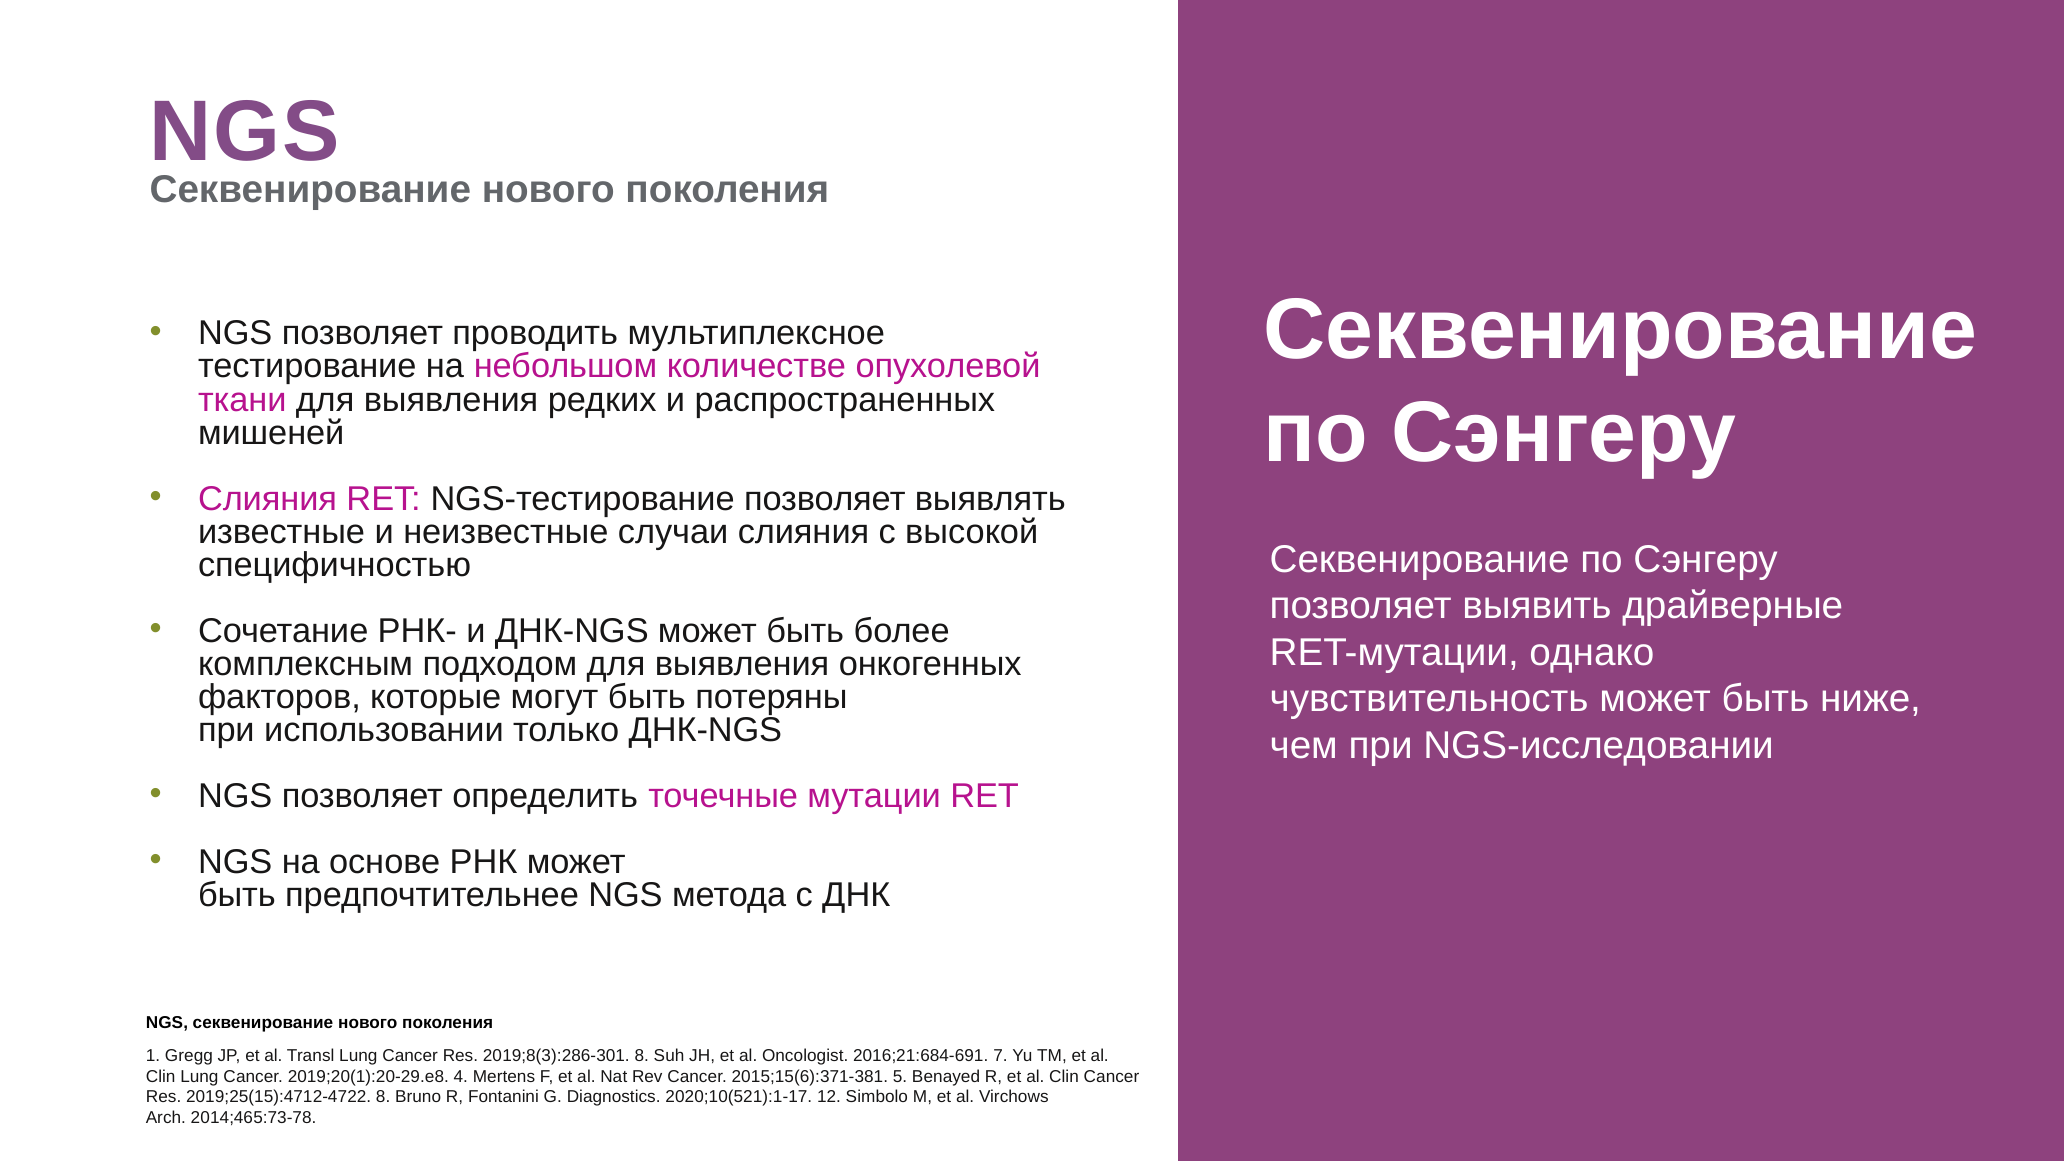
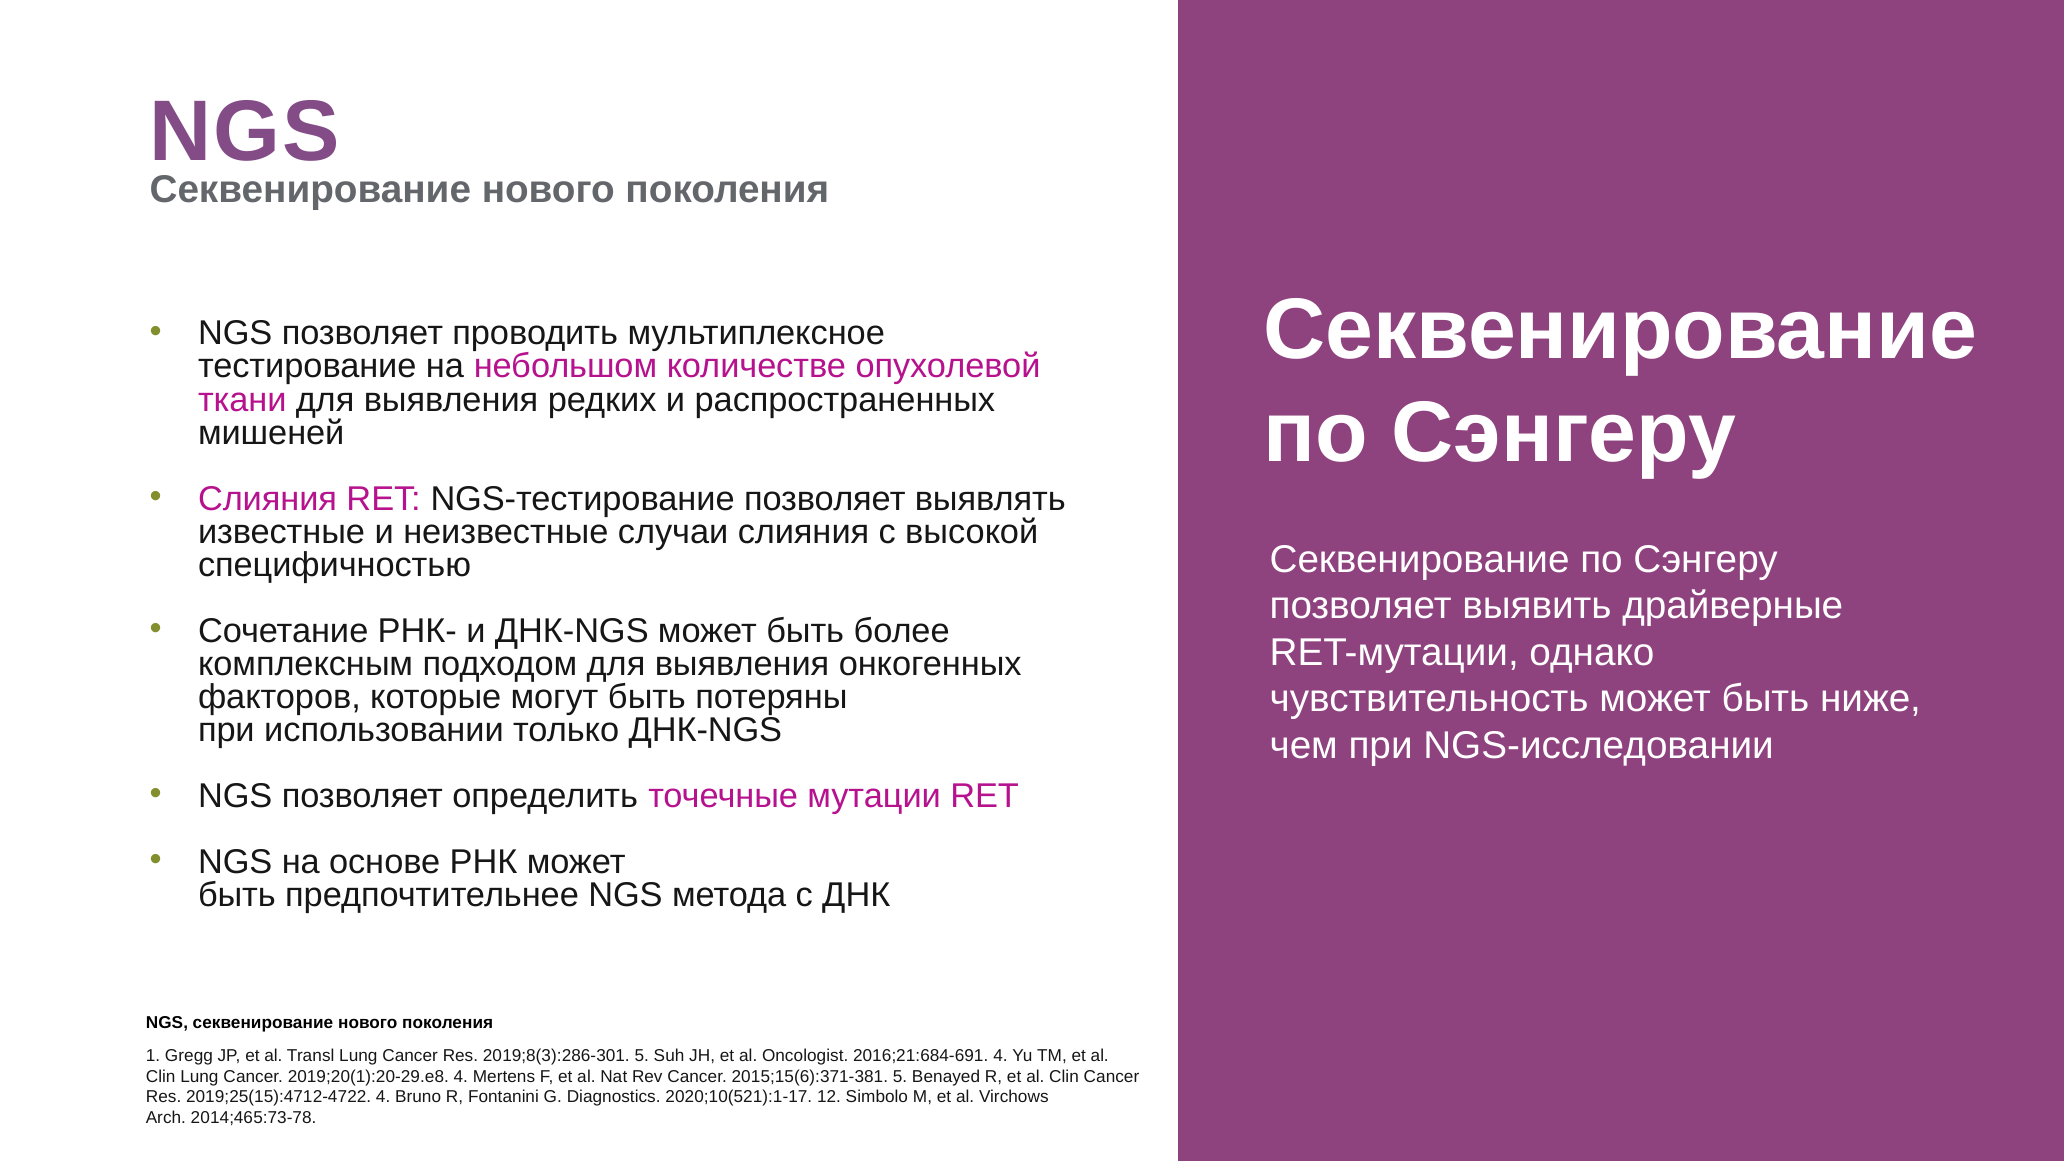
2019;8(3):286-301 8: 8 -> 5
2016;21:684-691 7: 7 -> 4
2019;25(15):4712-4722 8: 8 -> 4
